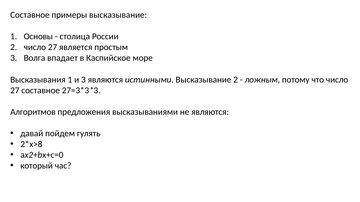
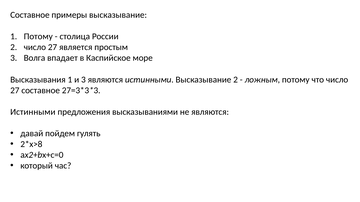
1 Основы: Основы -> Потому
Алгоритмов at (33, 112): Алгоритмов -> Истинными
